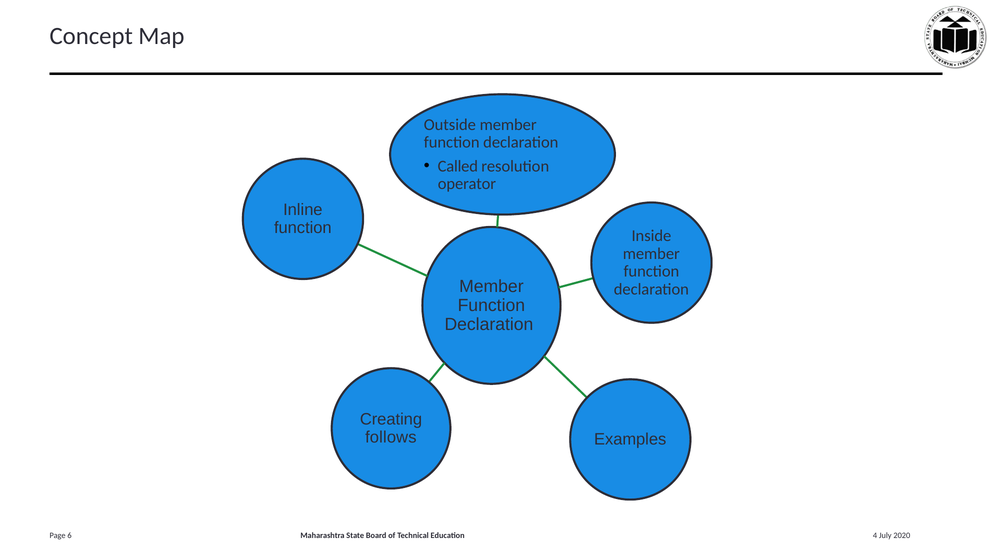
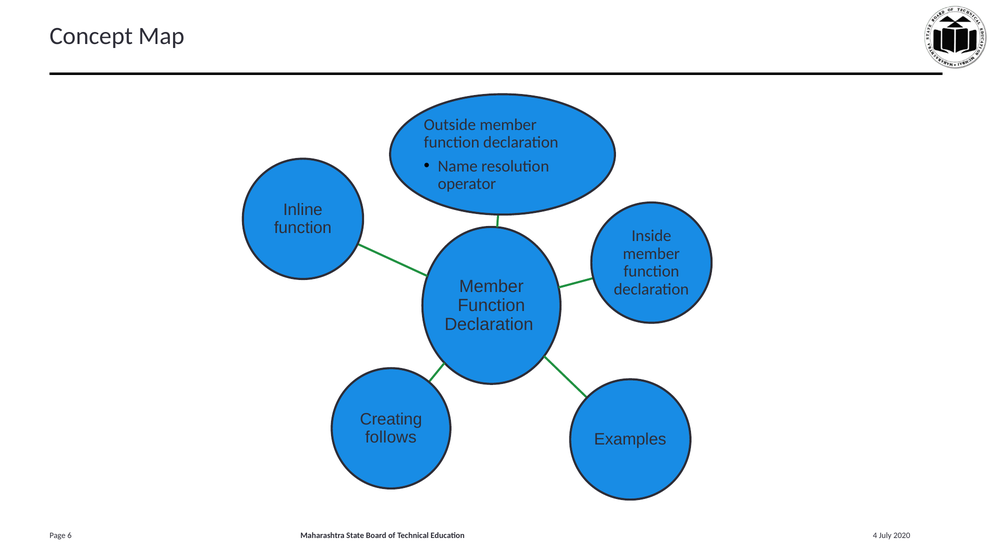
Called: Called -> Name
